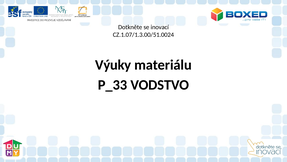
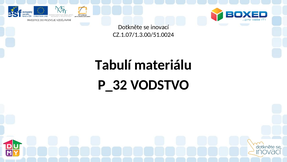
Výuky: Výuky -> Tabulí
P_33: P_33 -> P_32
